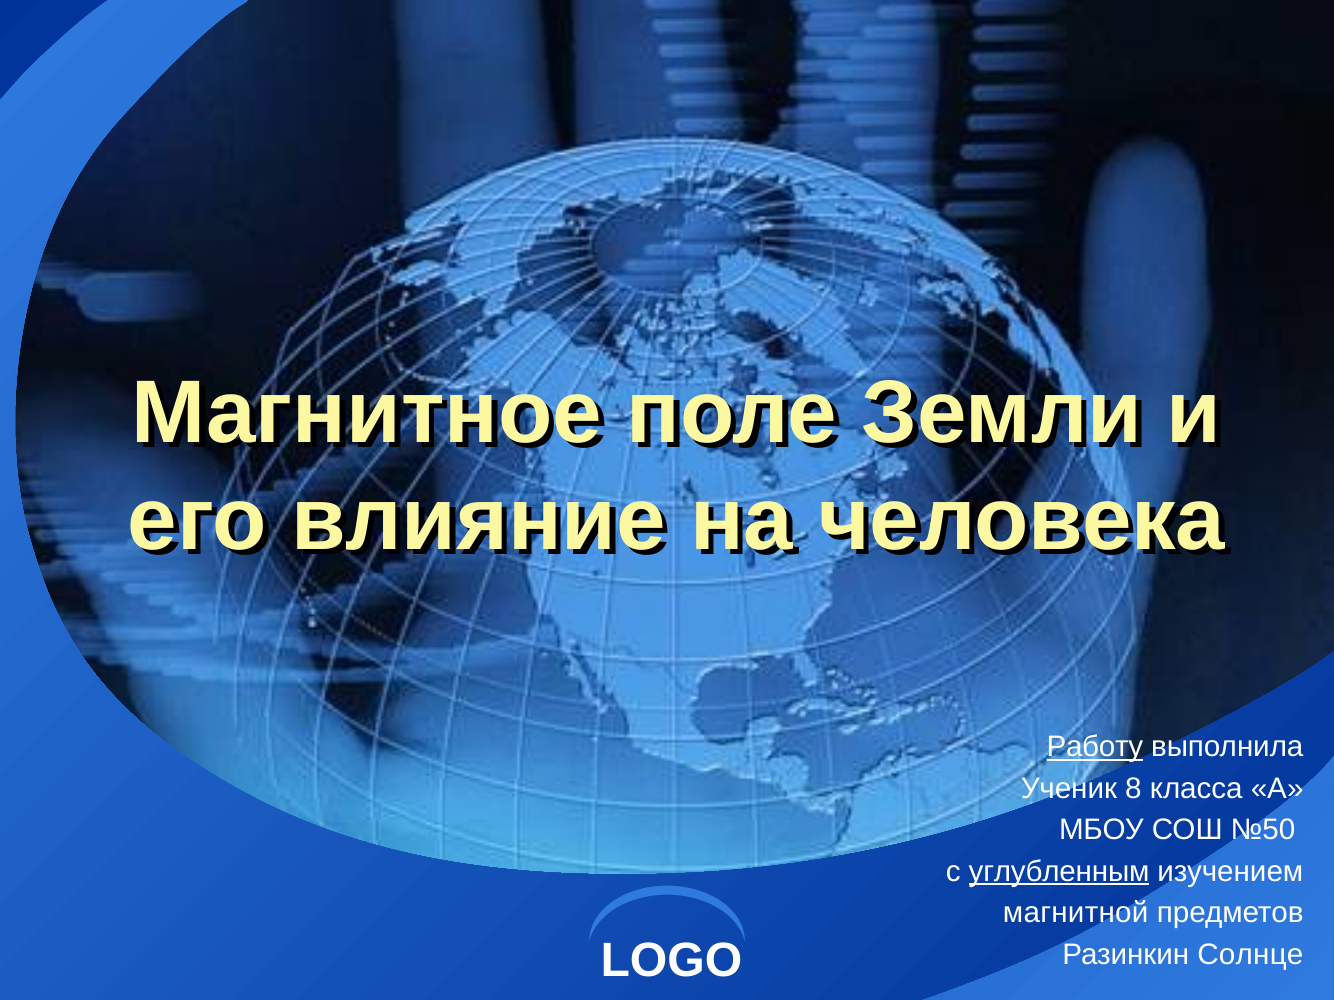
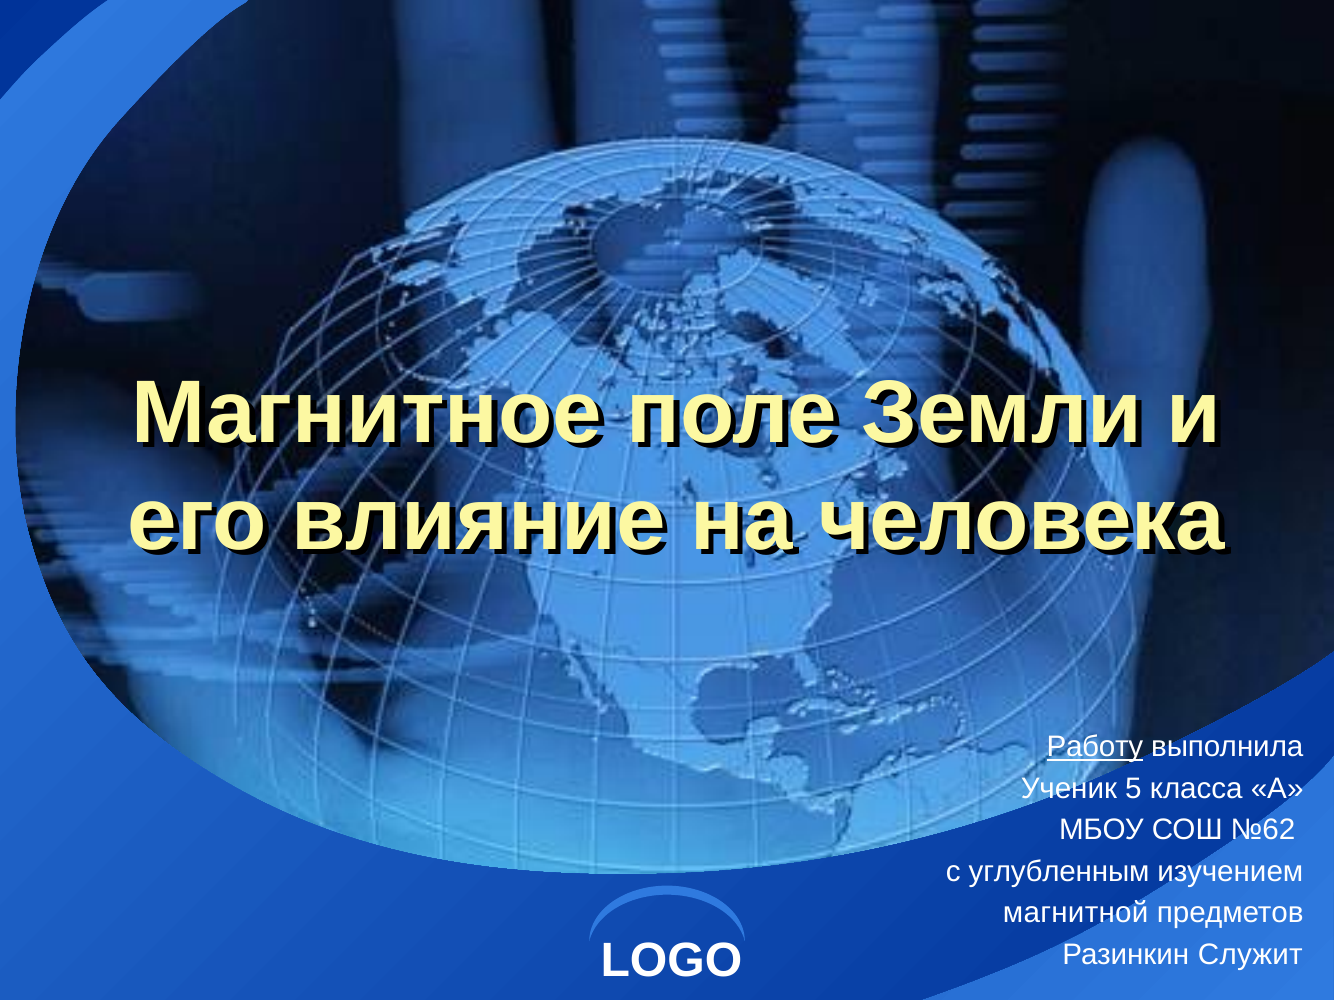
8: 8 -> 5
№50: №50 -> №62
углубленным underline: present -> none
Солнце: Солнце -> Служит
